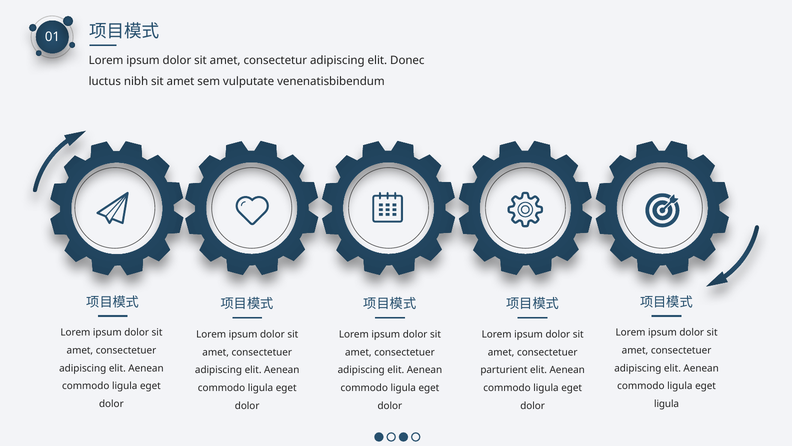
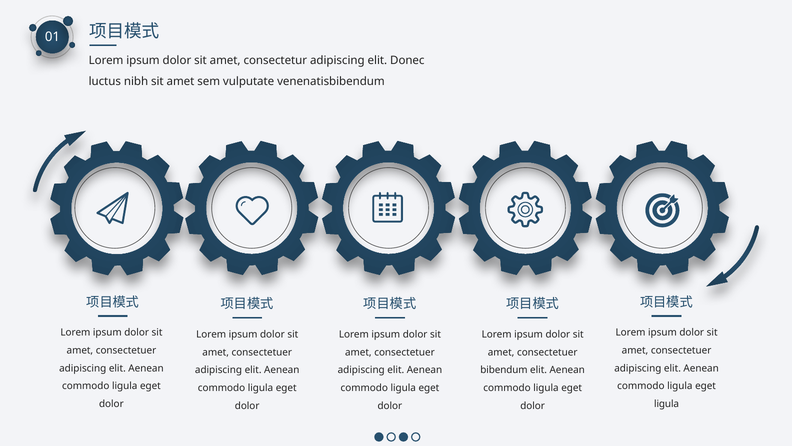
parturient: parturient -> bibendum
